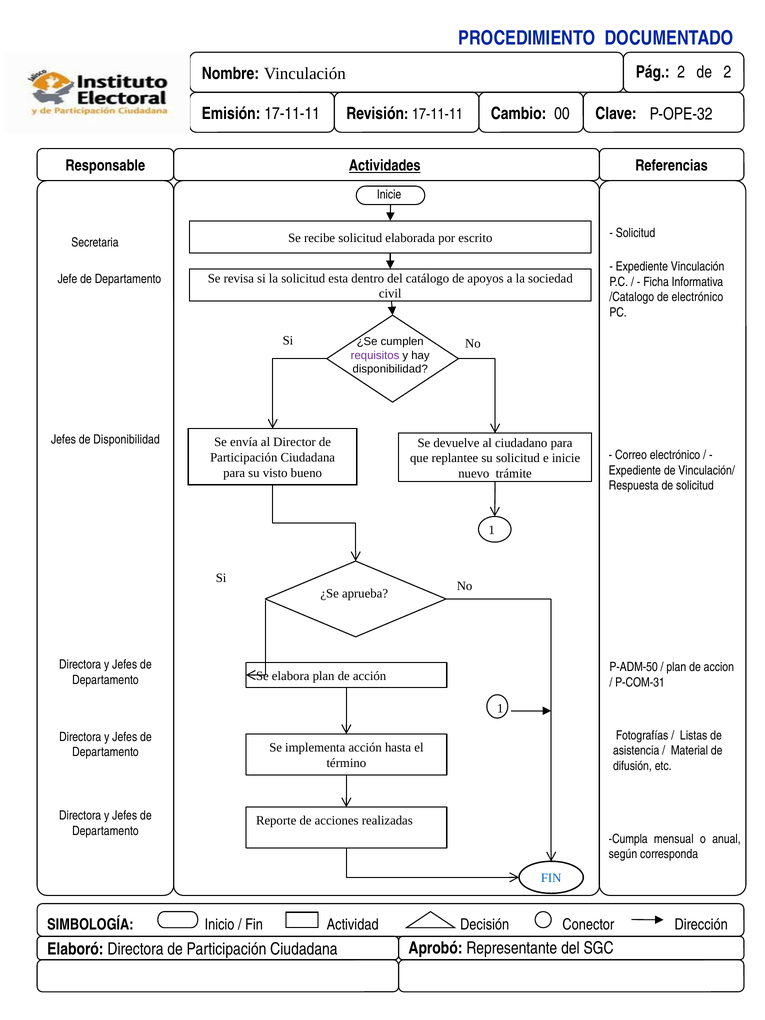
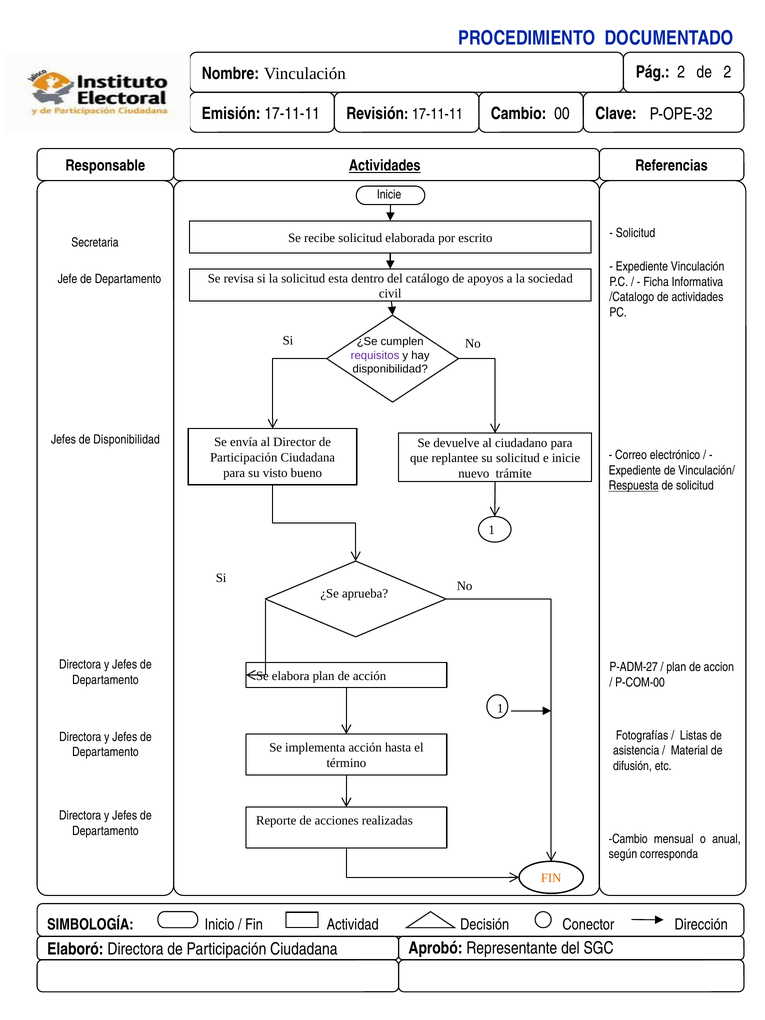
de electrónico: electrónico -> actividades
Respuesta underline: none -> present
P-ADM-50: P-ADM-50 -> P-ADM-27
P-COM-31: P-COM-31 -> P-COM-00
Cumpla at (628, 839): Cumpla -> Cambio
FIN at (551, 878) colour: blue -> orange
